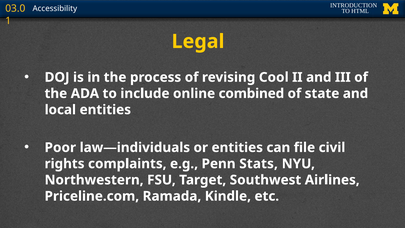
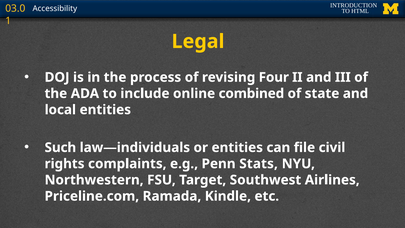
Cool: Cool -> Four
Poor: Poor -> Such
